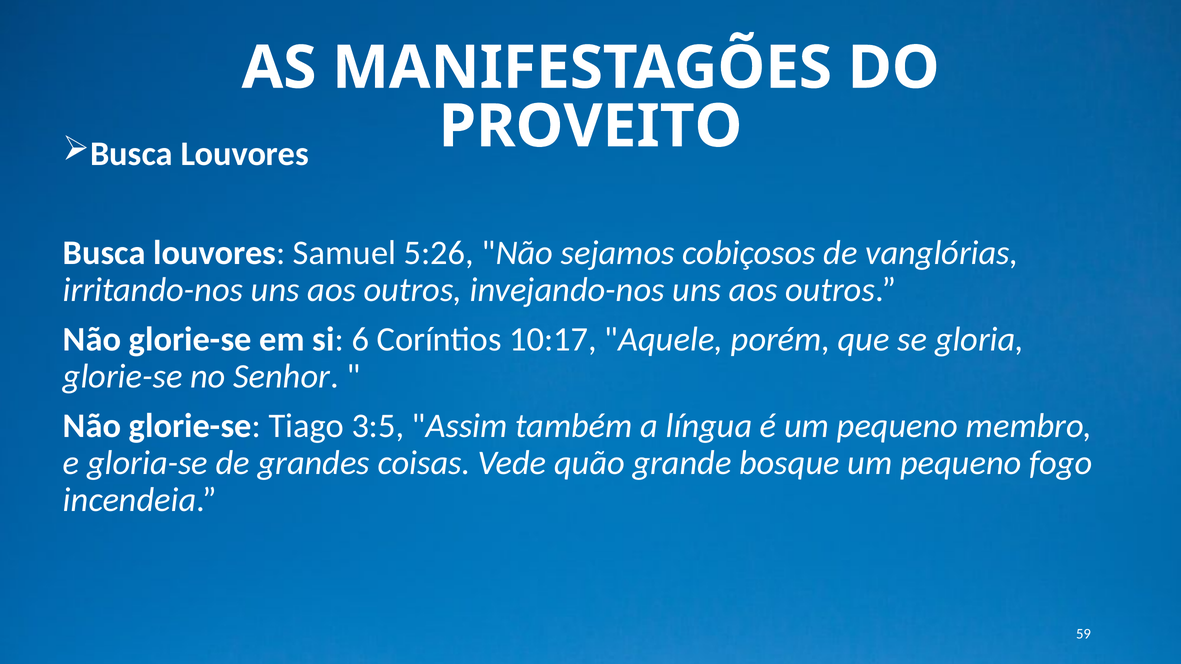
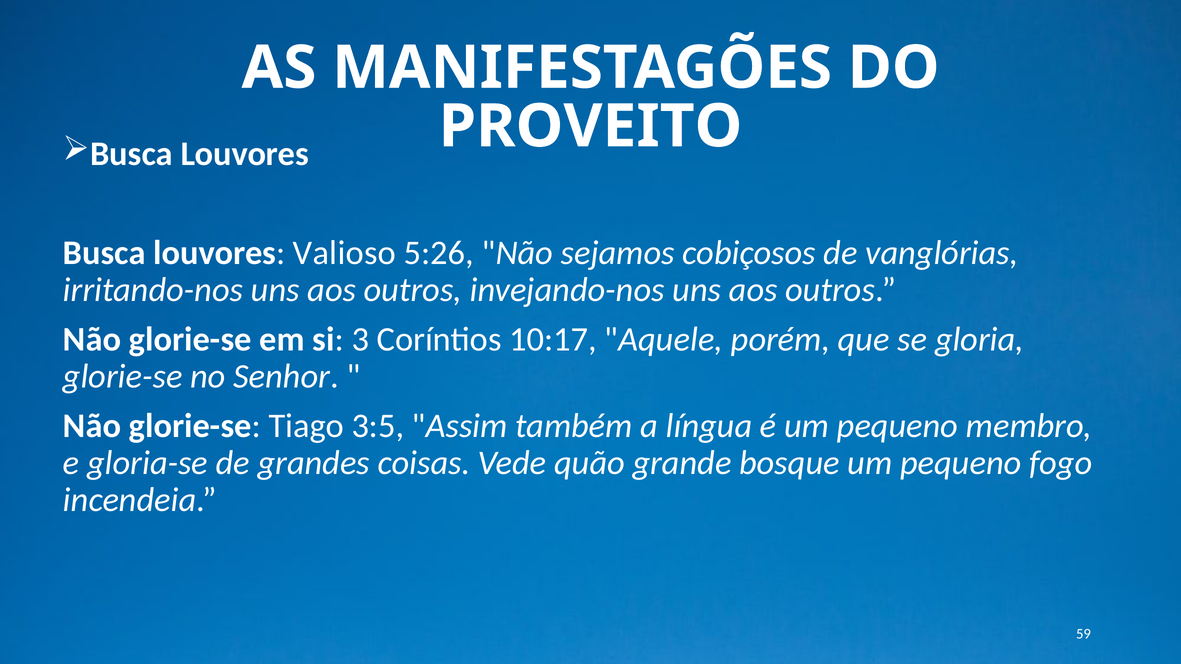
Samuel: Samuel -> Valioso
6: 6 -> 3
